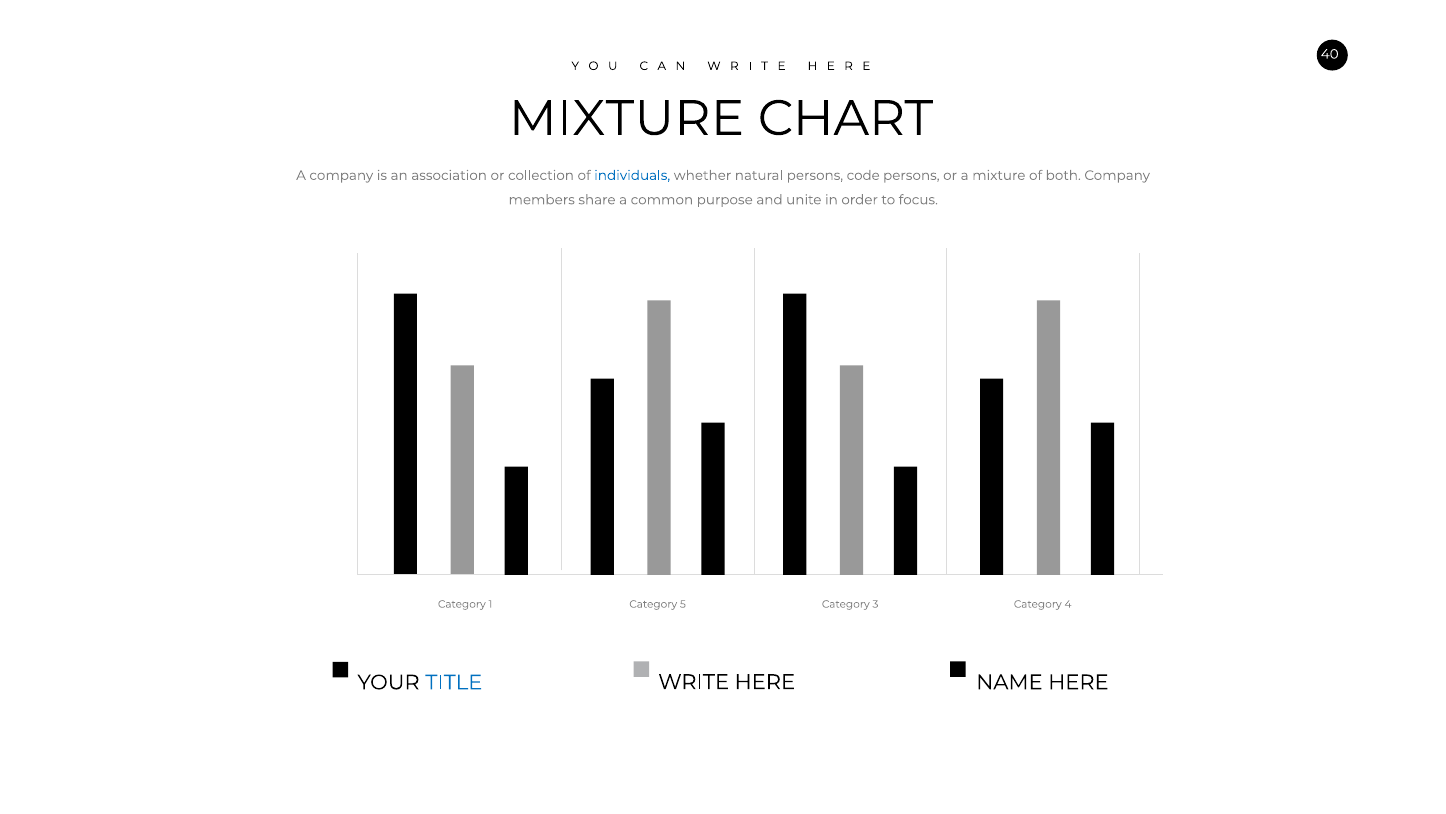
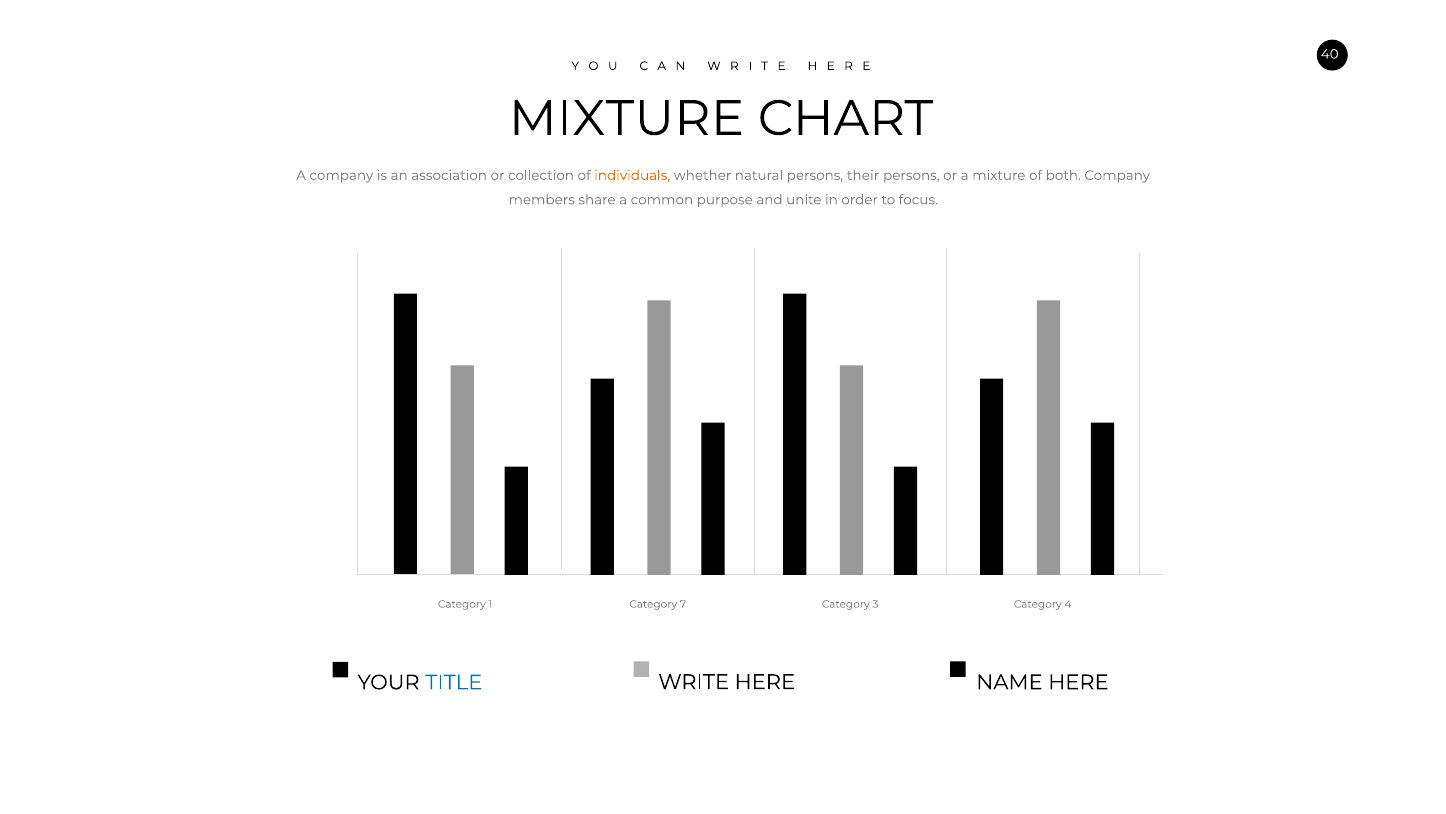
individuals colour: blue -> orange
code: code -> their
5: 5 -> 7
